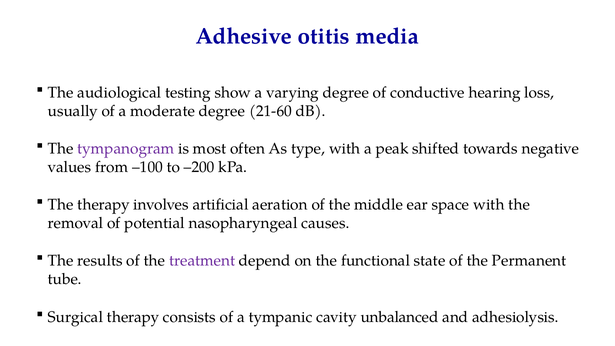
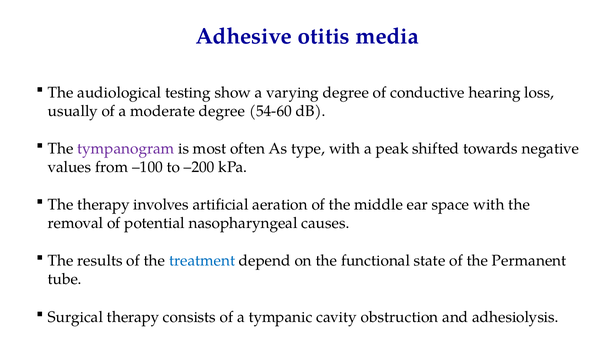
21-60: 21-60 -> 54-60
treatment colour: purple -> blue
unbalanced: unbalanced -> obstruction
